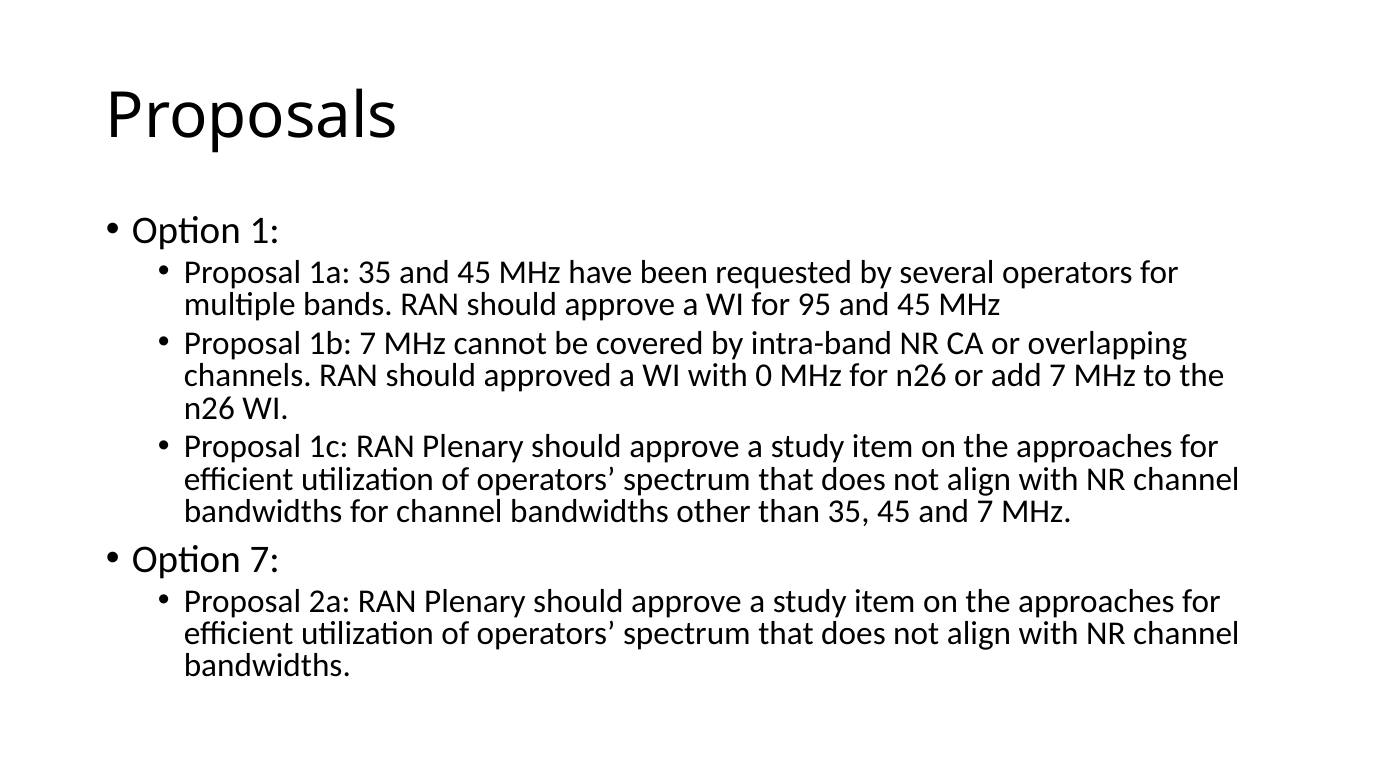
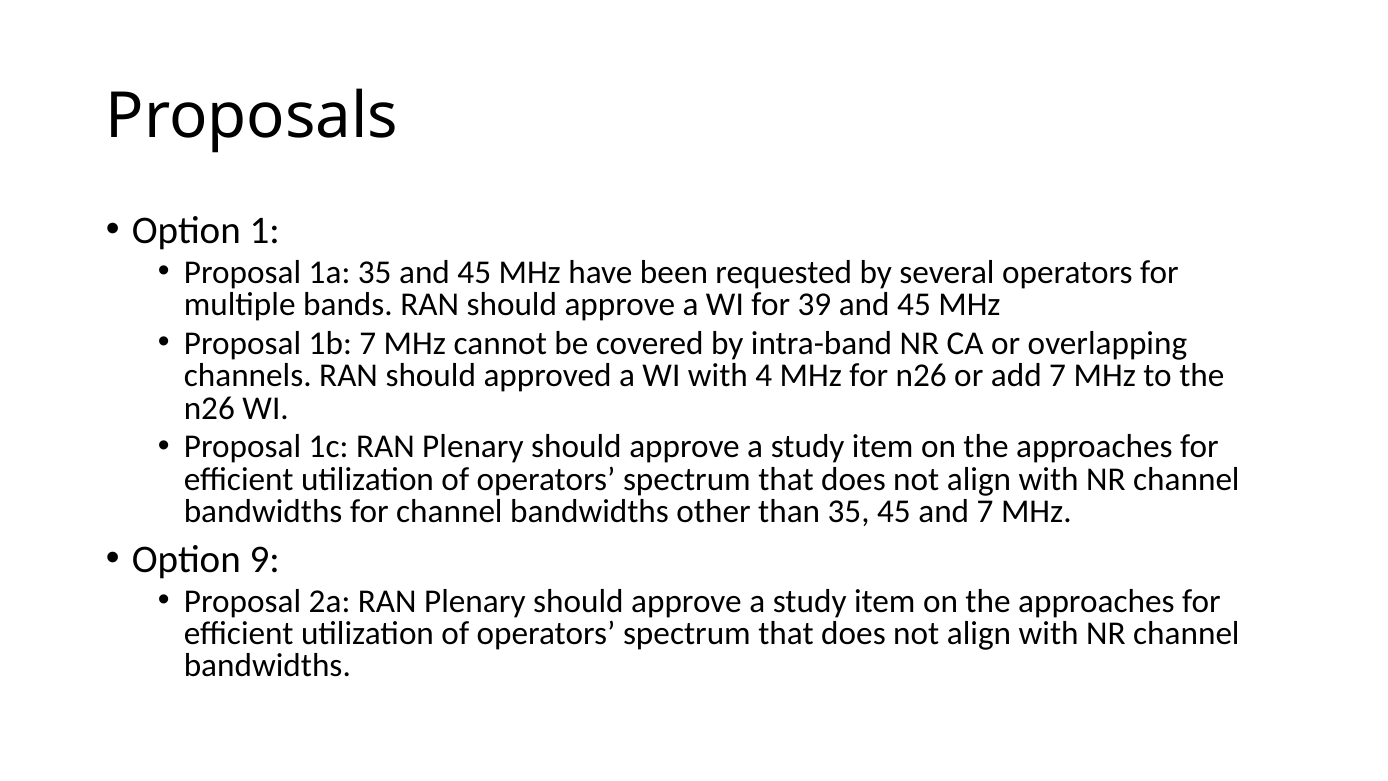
95: 95 -> 39
0: 0 -> 4
Option 7: 7 -> 9
